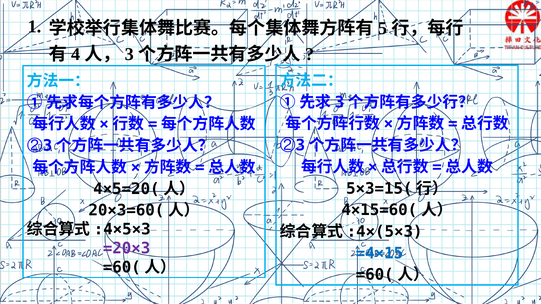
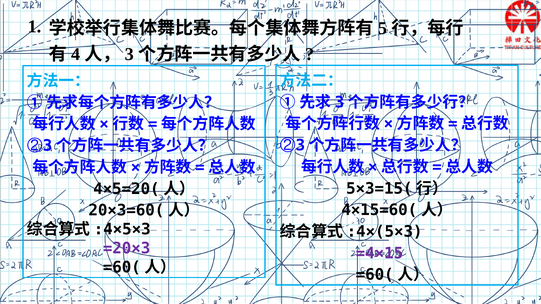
=4×15 colour: blue -> purple
